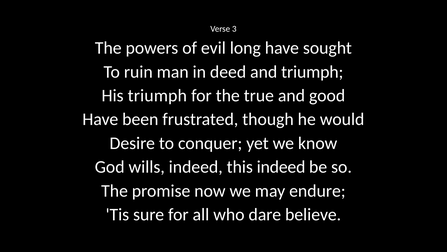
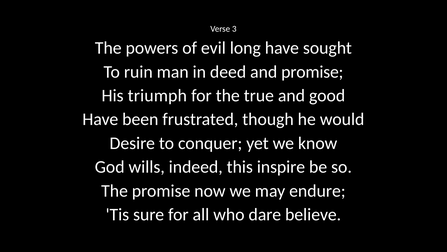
and triumph: triumph -> promise
this indeed: indeed -> inspire
